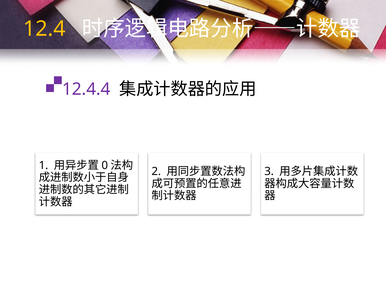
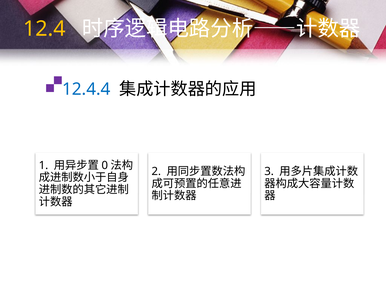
12.4.4 colour: purple -> blue
